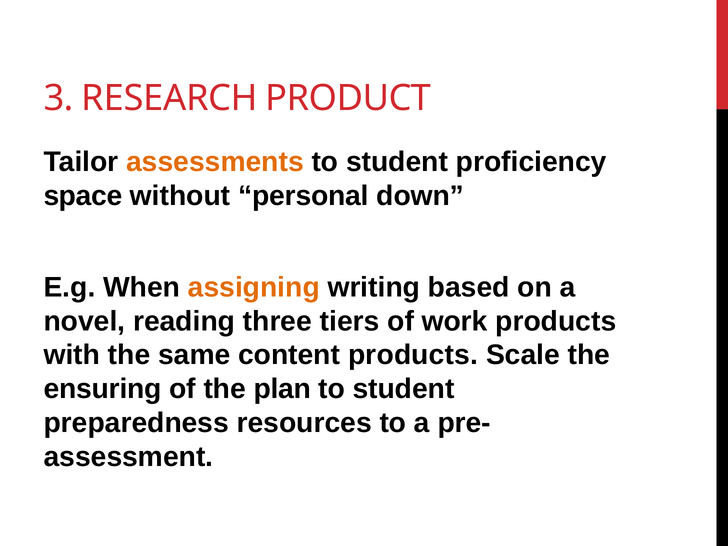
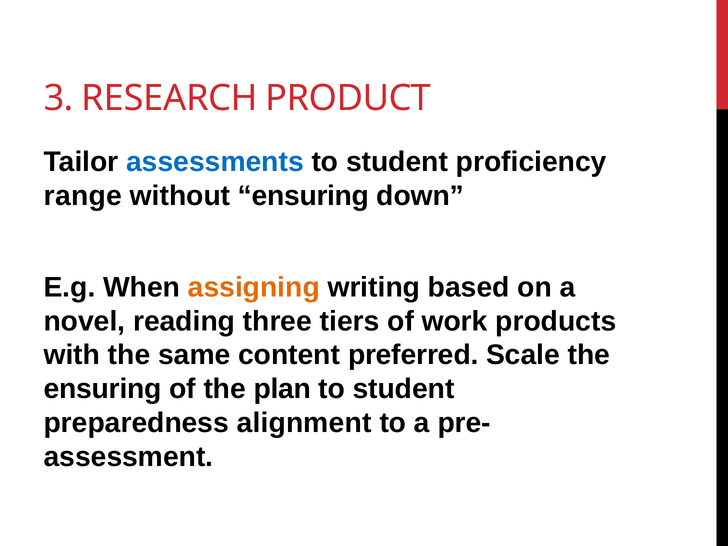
assessments colour: orange -> blue
space: space -> range
without personal: personal -> ensuring
content products: products -> preferred
resources: resources -> alignment
